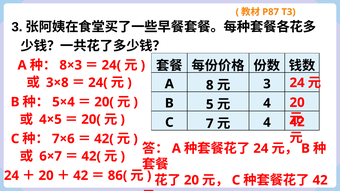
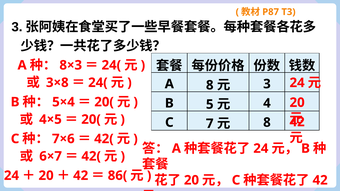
4 at (267, 123): 4 -> 8
